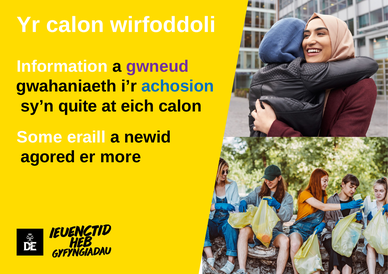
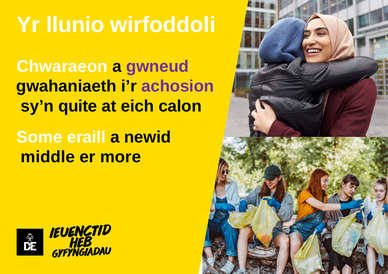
Yr calon: calon -> llunio
Information: Information -> Chwaraeon
achosion colour: blue -> purple
agored: agored -> middle
